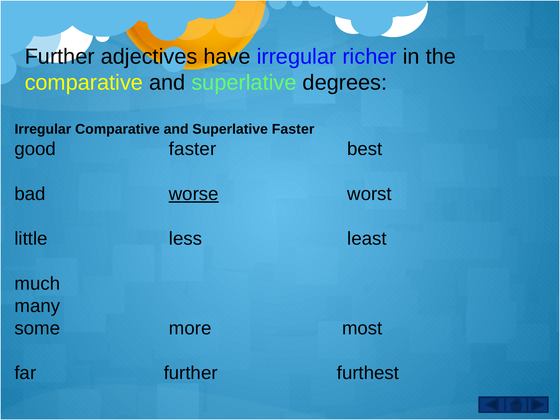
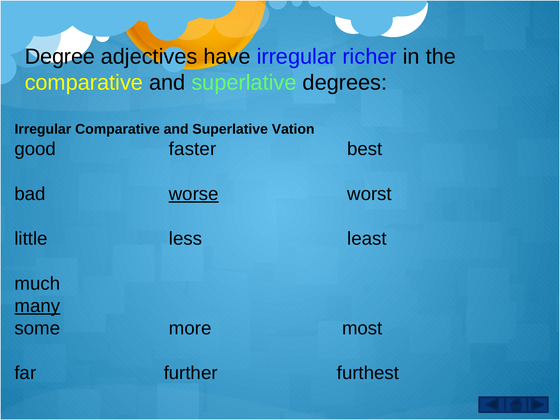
Further at (60, 57): Further -> Degree
Superlative Faster: Faster -> Vation
many underline: none -> present
